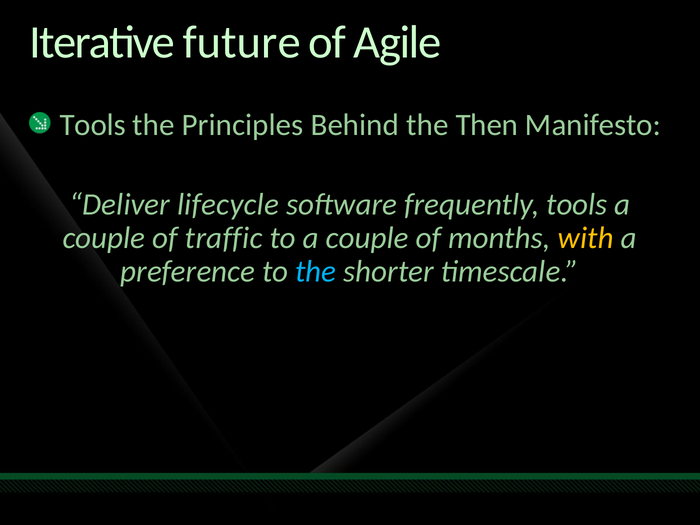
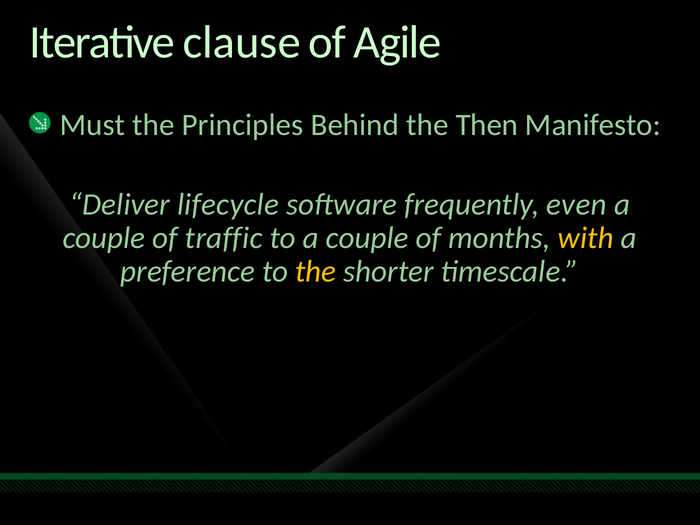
future: future -> clause
Tools at (93, 125): Tools -> Must
frequently tools: tools -> even
the at (316, 272) colour: light blue -> yellow
